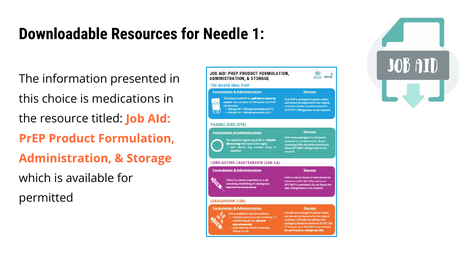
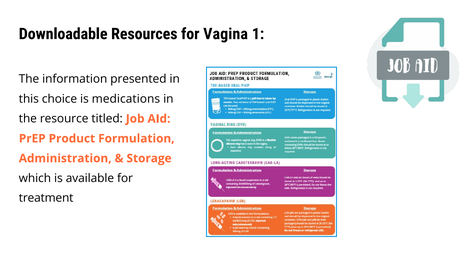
Needle: Needle -> Vagina
permitted: permitted -> treatment
